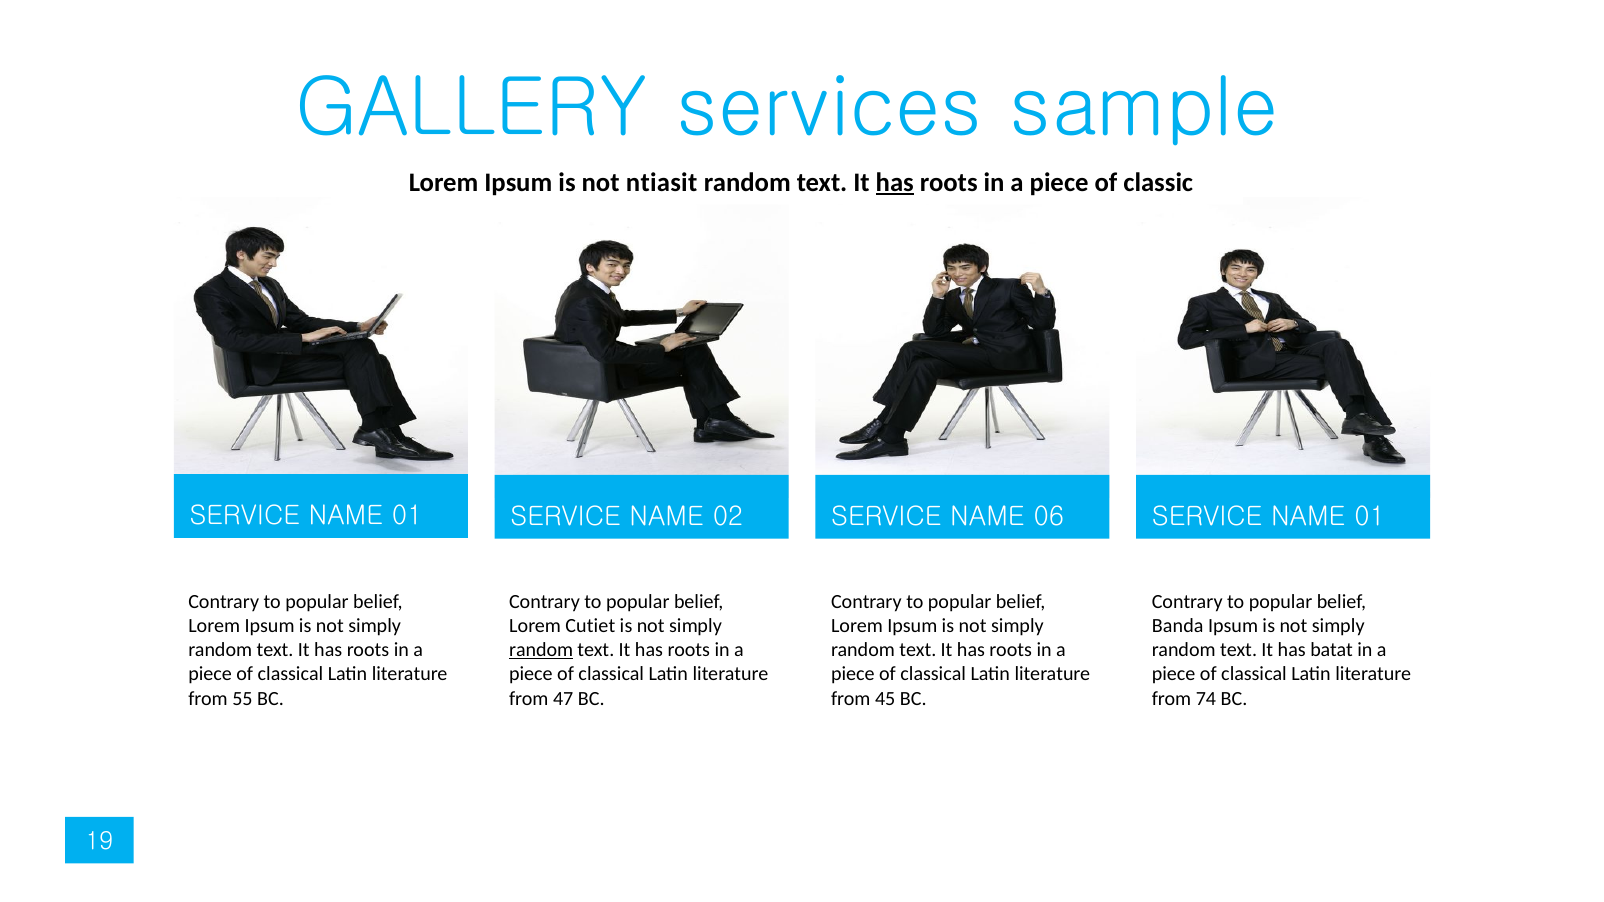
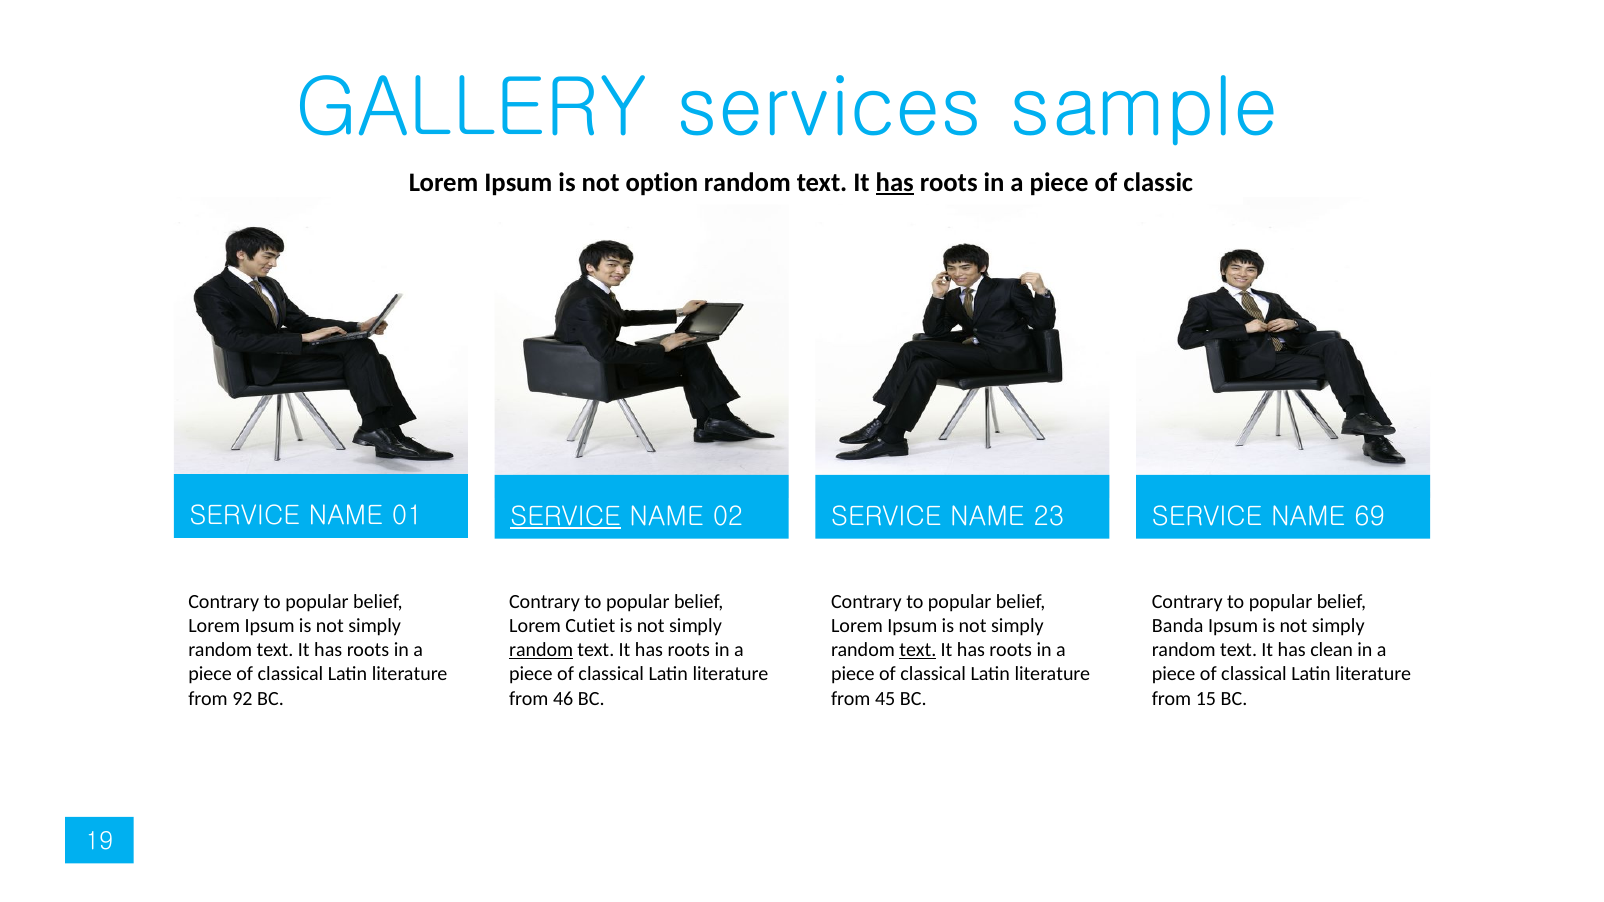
ntiasit: ntiasit -> option
SERVICE at (566, 517) underline: none -> present
06: 06 -> 23
01 at (1370, 517): 01 -> 69
text at (918, 650) underline: none -> present
batat: batat -> clean
55: 55 -> 92
47: 47 -> 46
74: 74 -> 15
